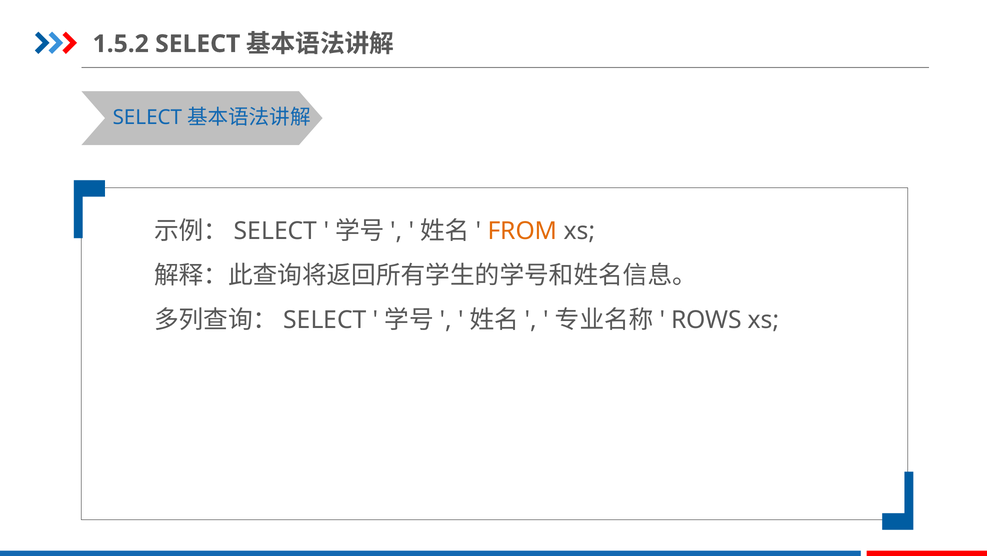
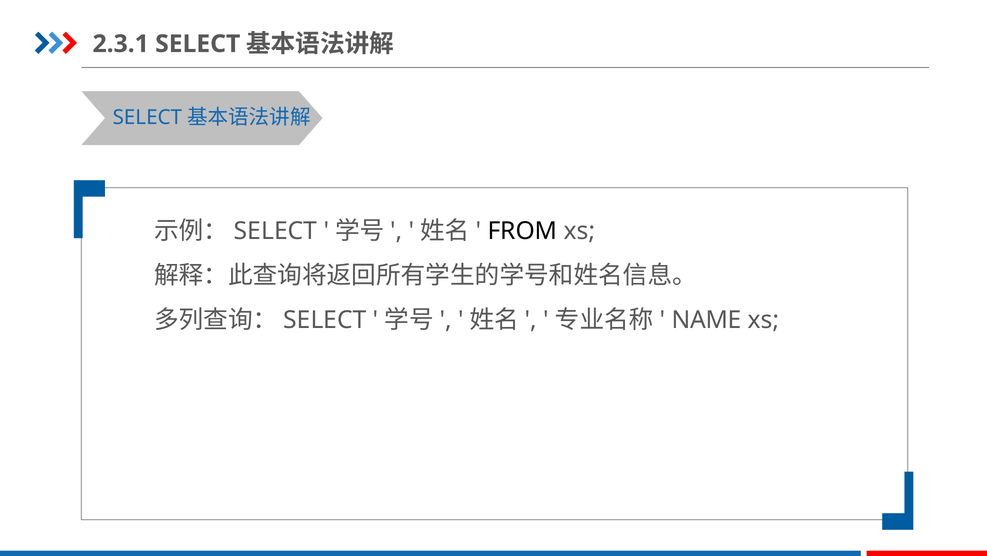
1.5.2: 1.5.2 -> 2.3.1
FROM colour: orange -> black
ROWS: ROWS -> NAME
